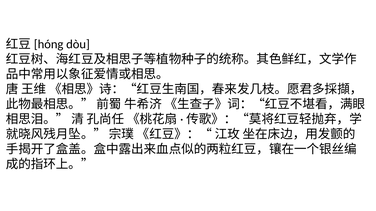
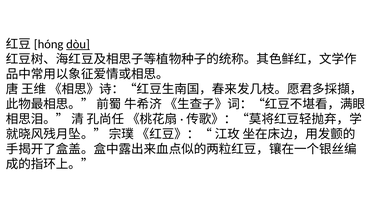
dòu underline: none -> present
